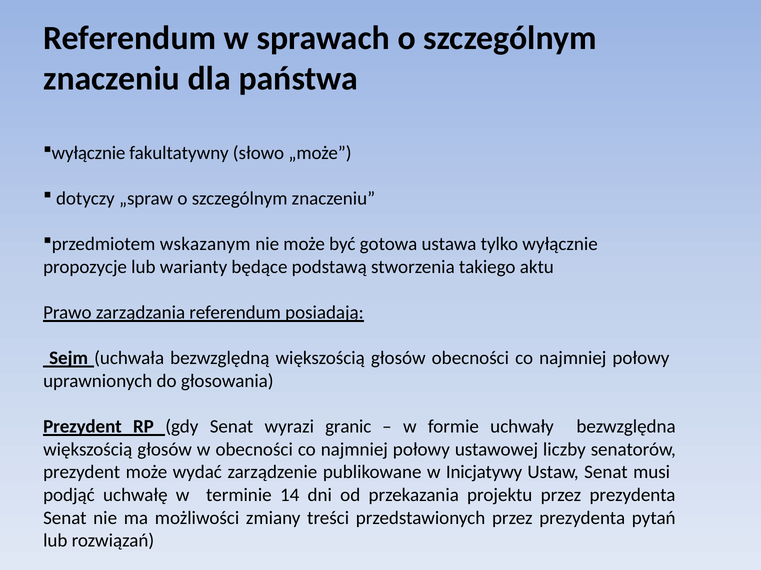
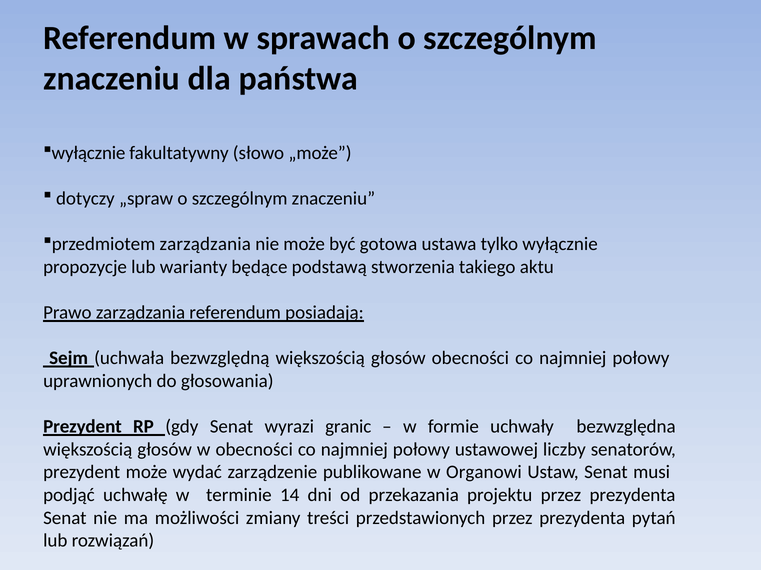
przedmiotem wskazanym: wskazanym -> zarządzania
Inicjatywy: Inicjatywy -> Organowi
